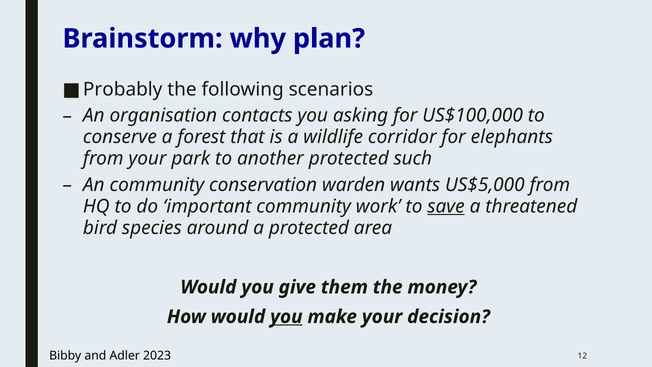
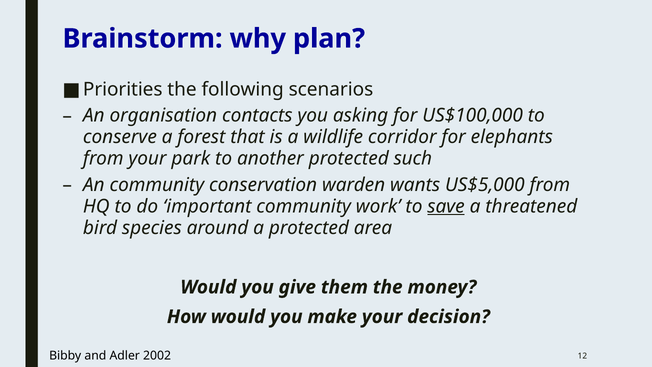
Probably: Probably -> Priorities
you at (286, 317) underline: present -> none
2023: 2023 -> 2002
